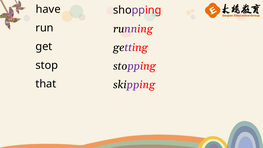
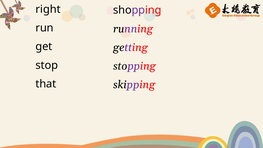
have: have -> right
